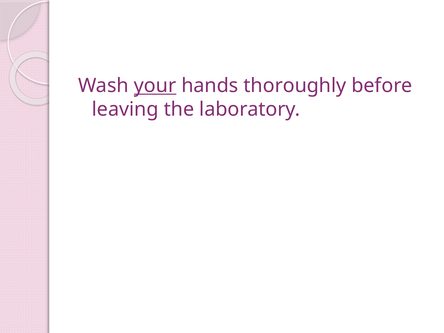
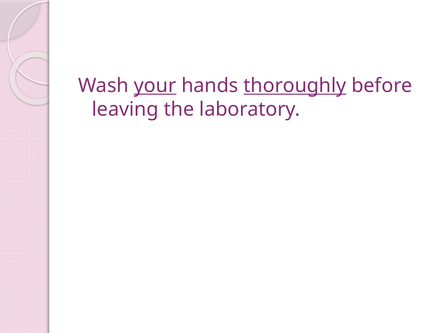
thoroughly underline: none -> present
